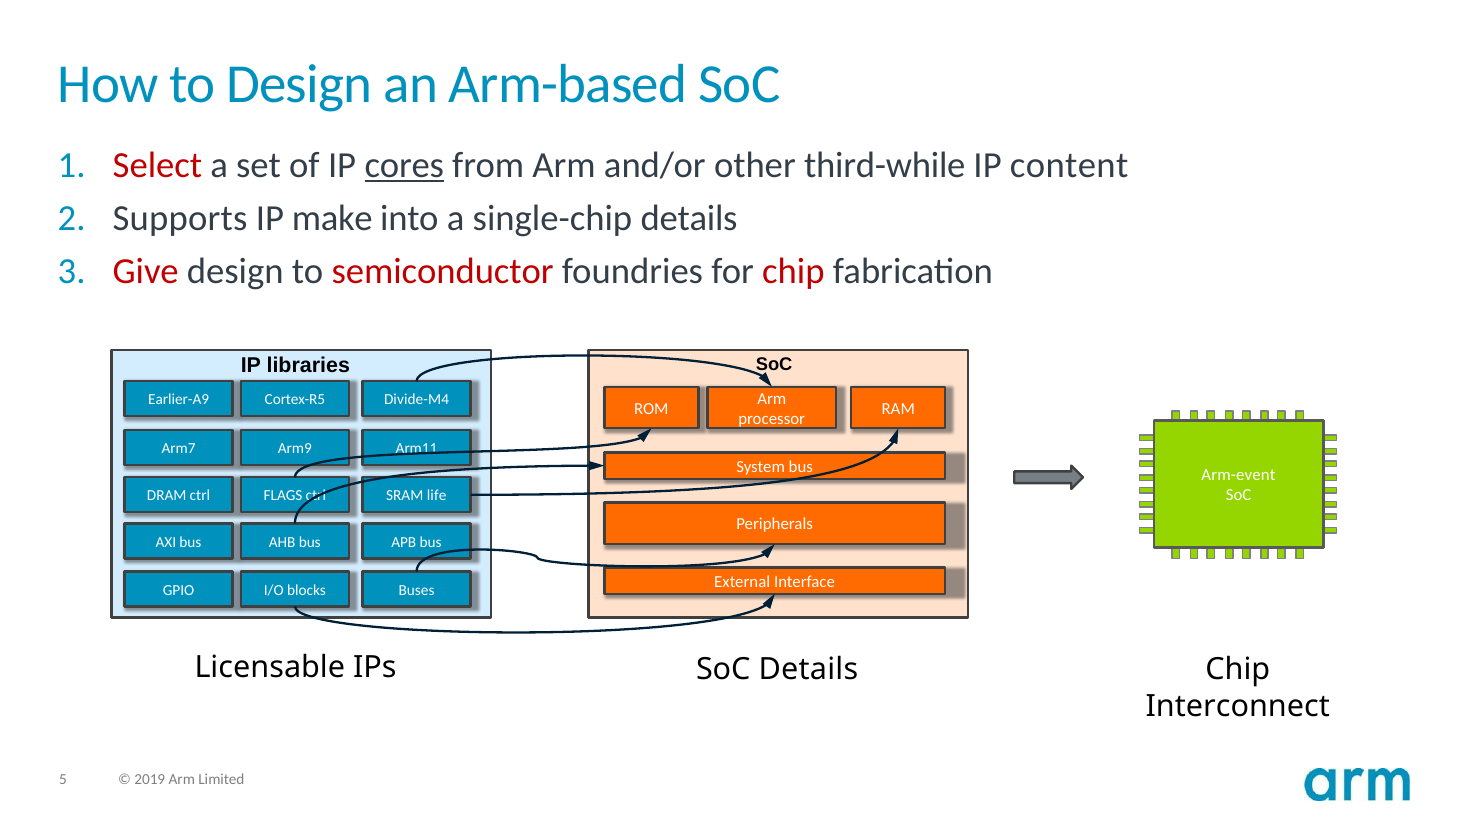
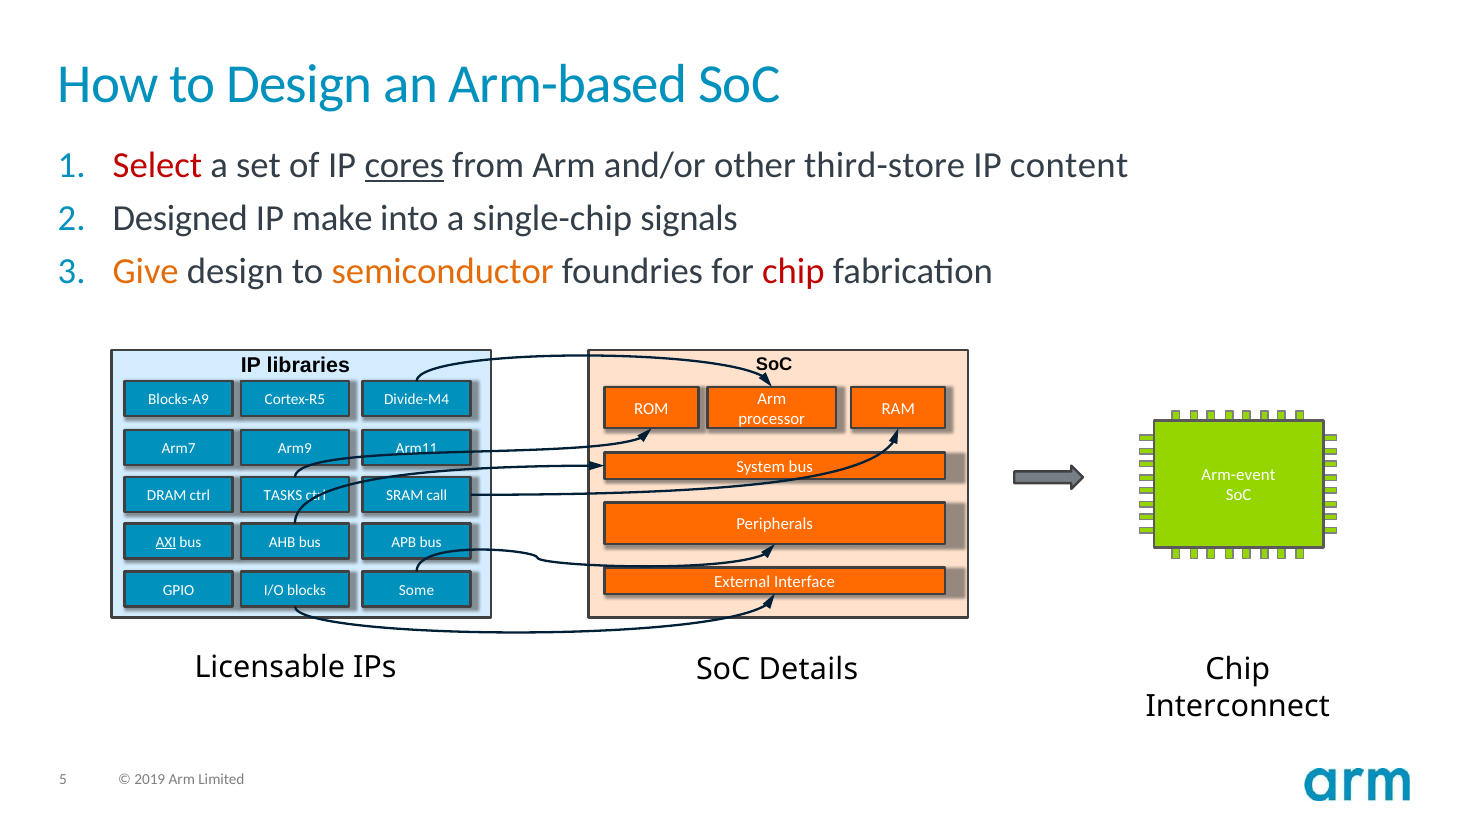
third-while: third-while -> third-store
Supports: Supports -> Designed
single-chip details: details -> signals
Give colour: red -> orange
semiconductor colour: red -> orange
Earlier-A9: Earlier-A9 -> Blocks-A9
FLAGS: FLAGS -> TASKS
life: life -> call
AXI underline: none -> present
Buses: Buses -> Some
